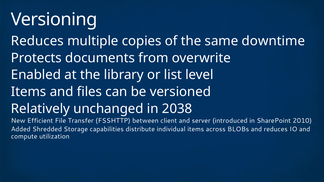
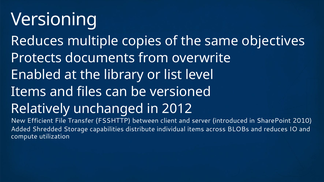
downtime: downtime -> objectives
2038: 2038 -> 2012
